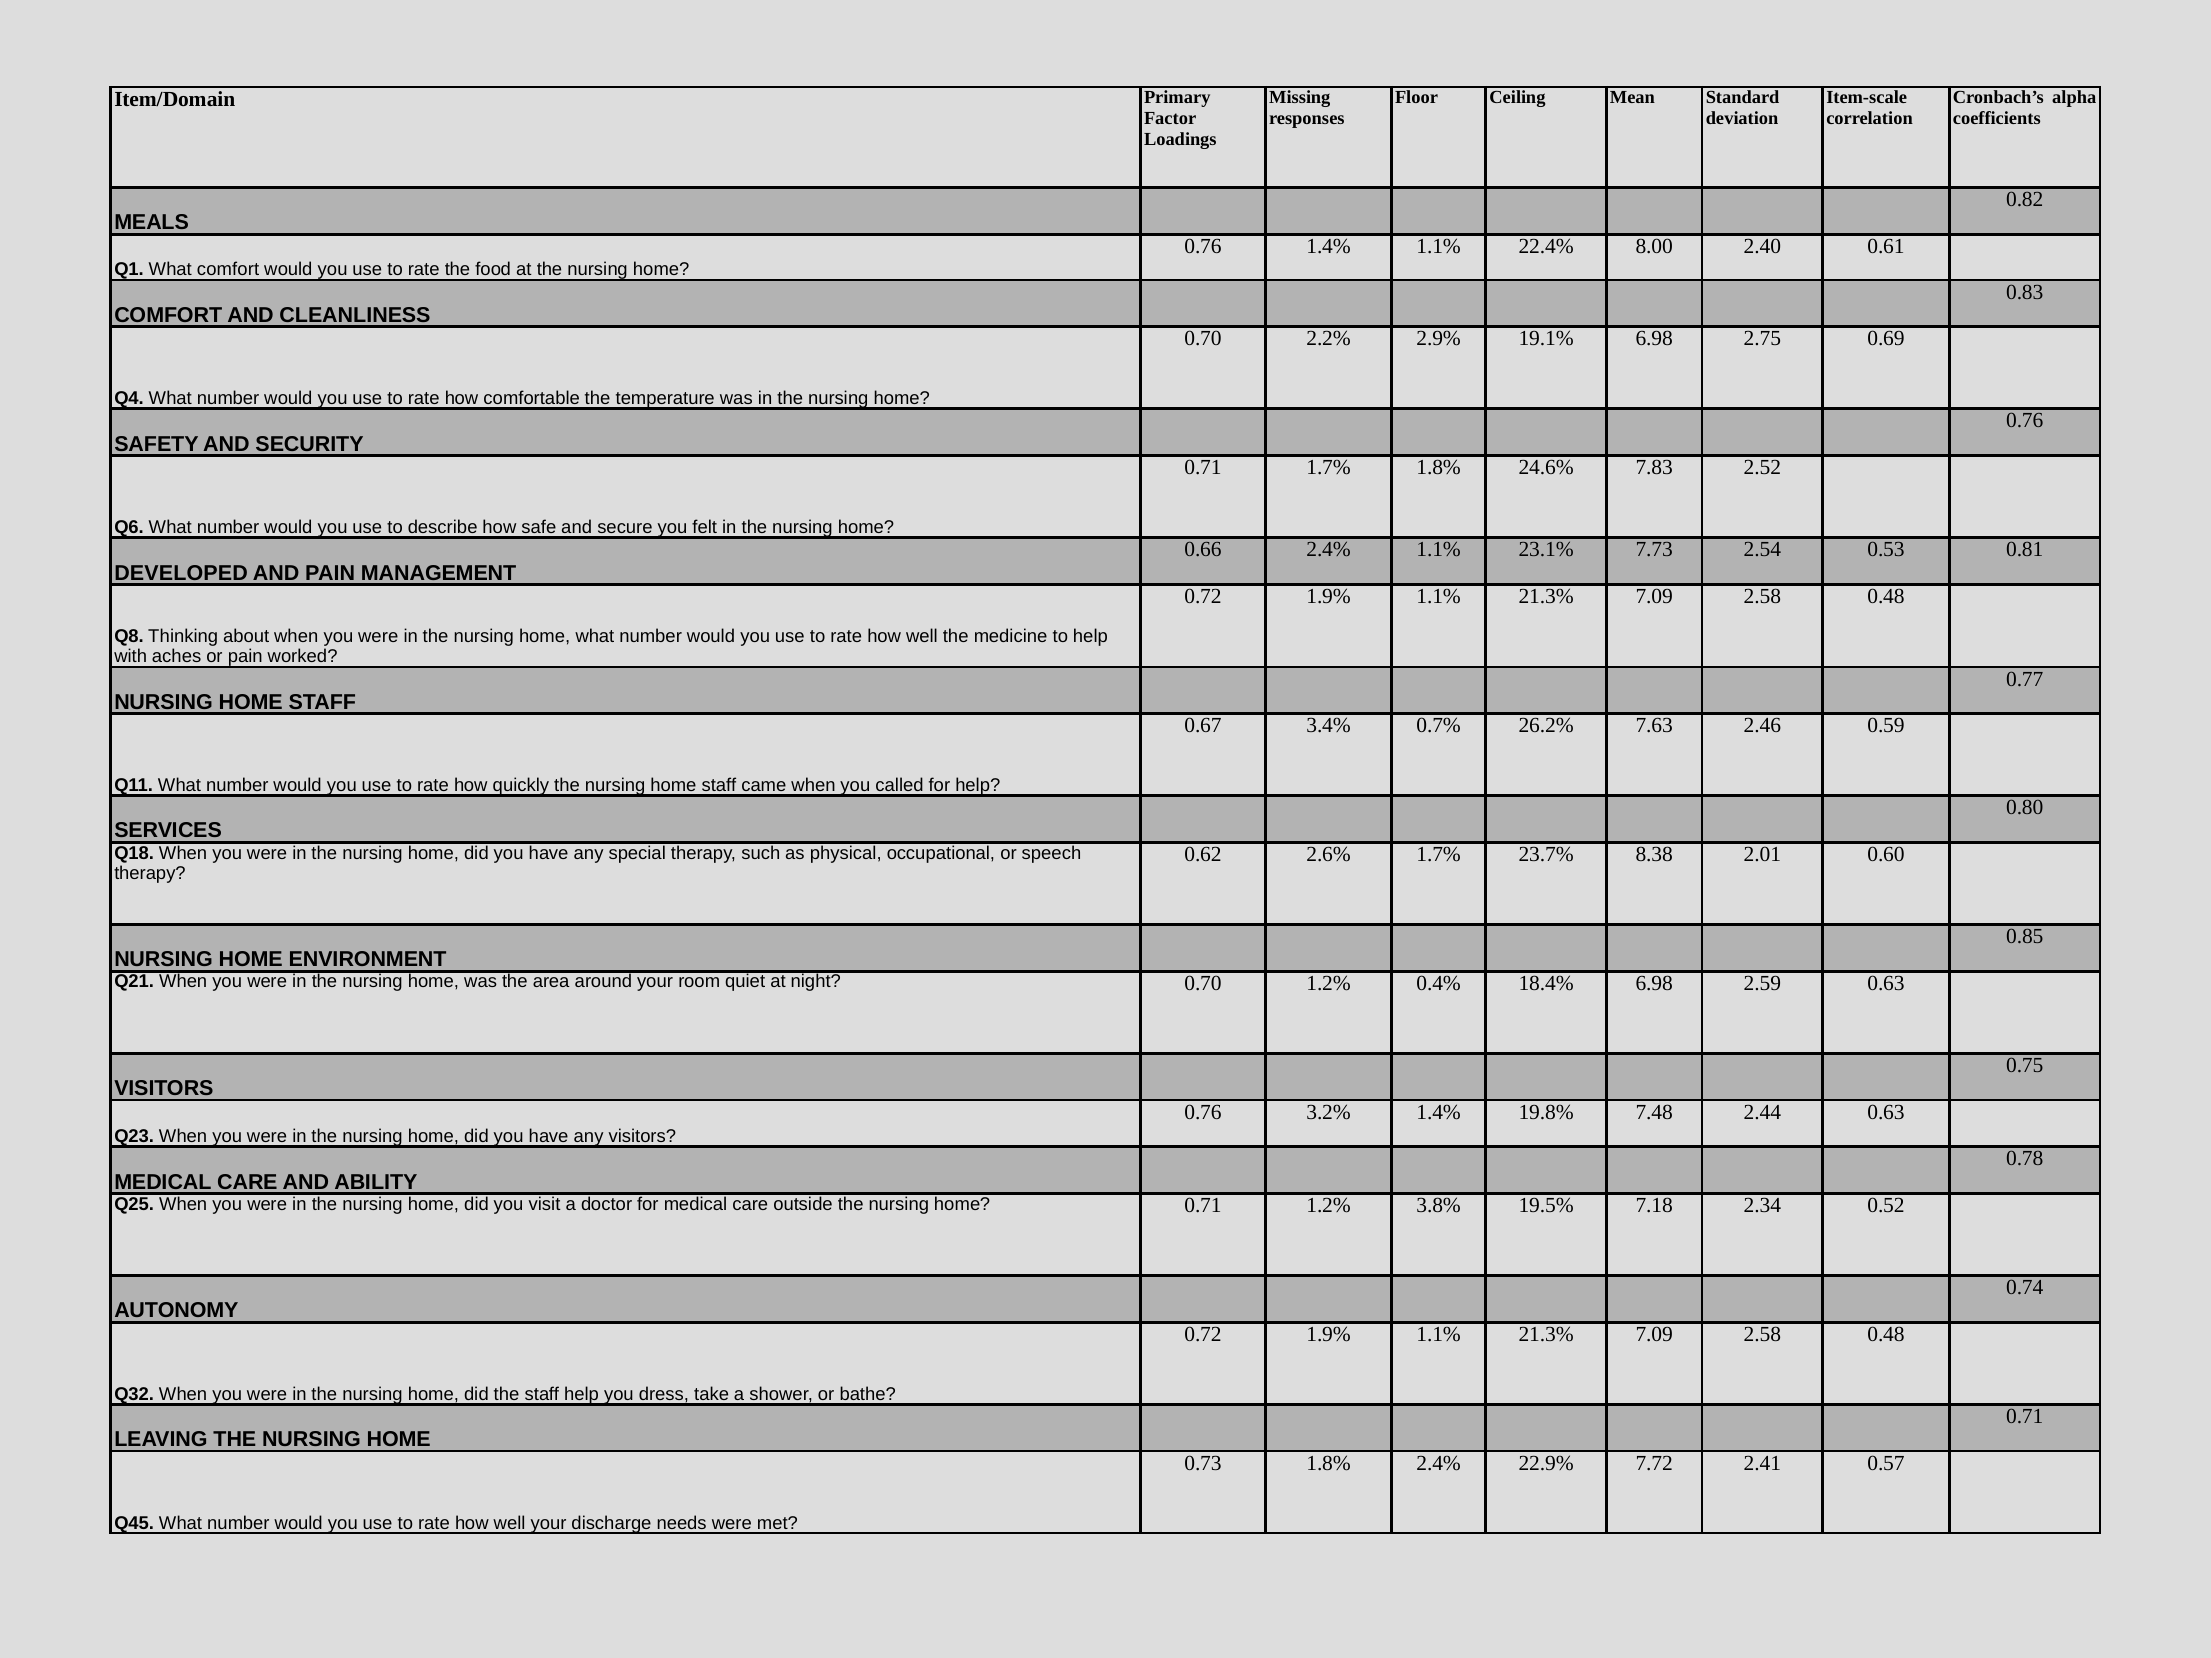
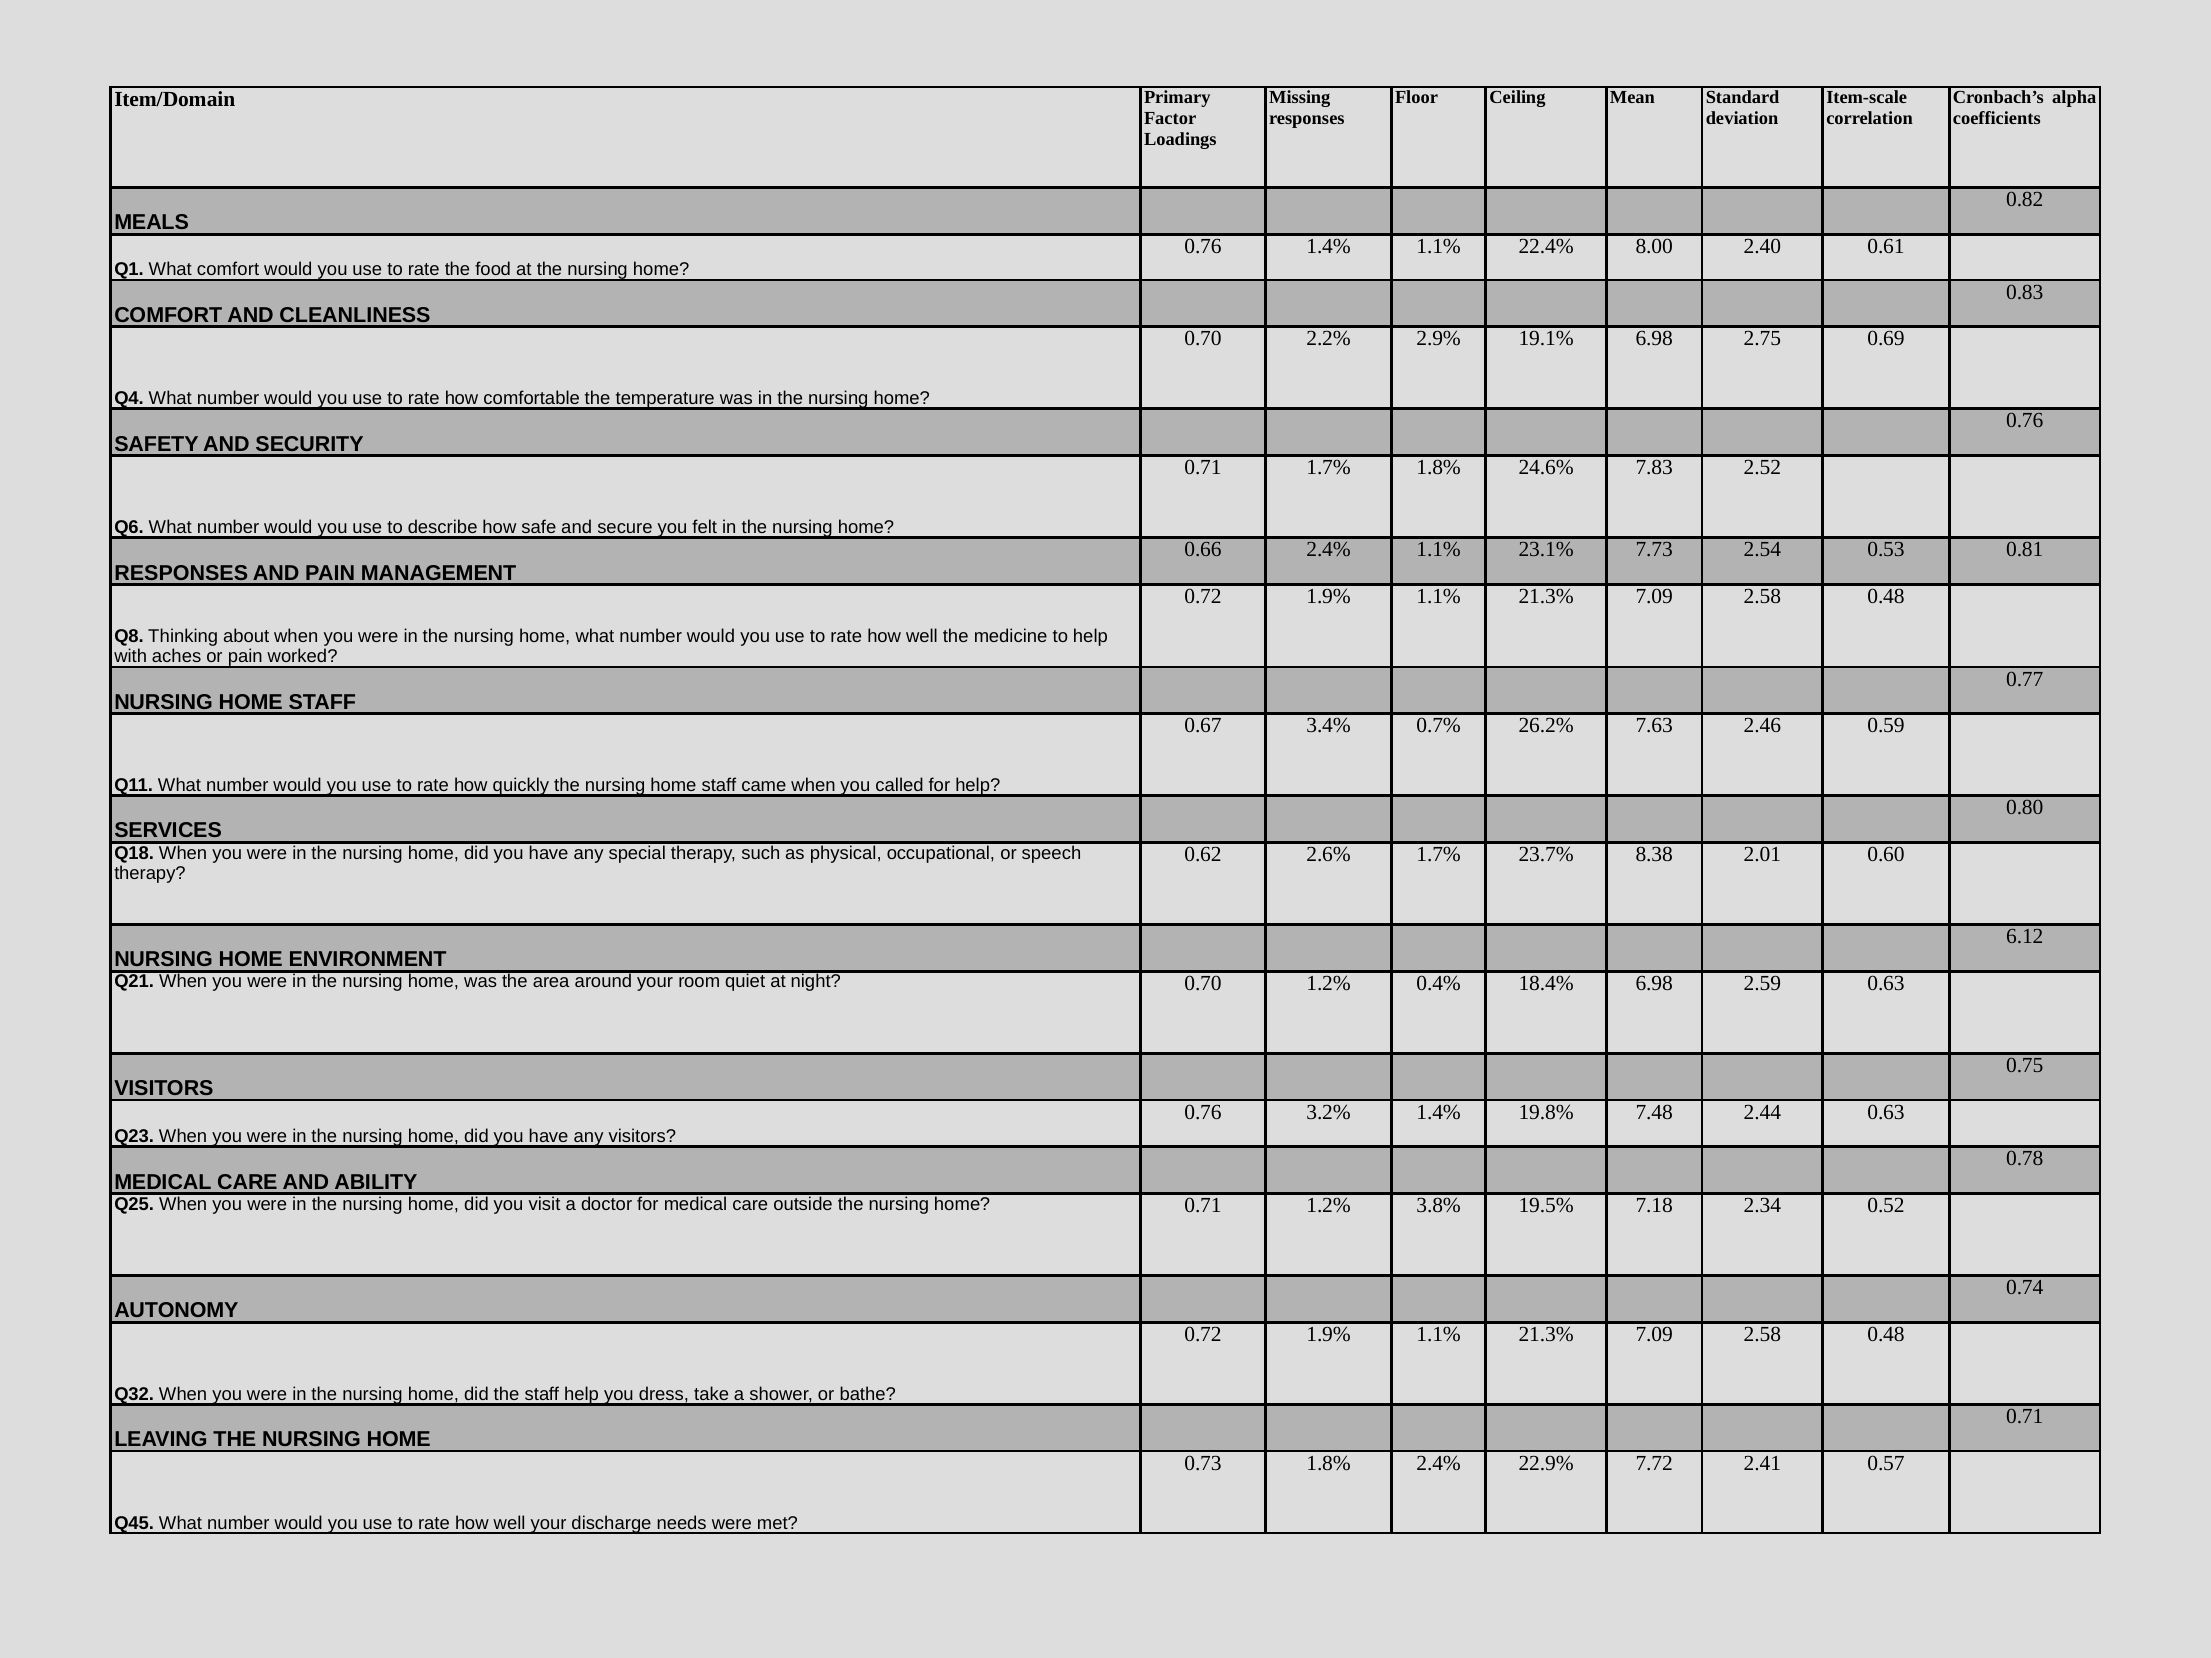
DEVELOPED at (181, 573): DEVELOPED -> RESPONSES
0.85: 0.85 -> 6.12
